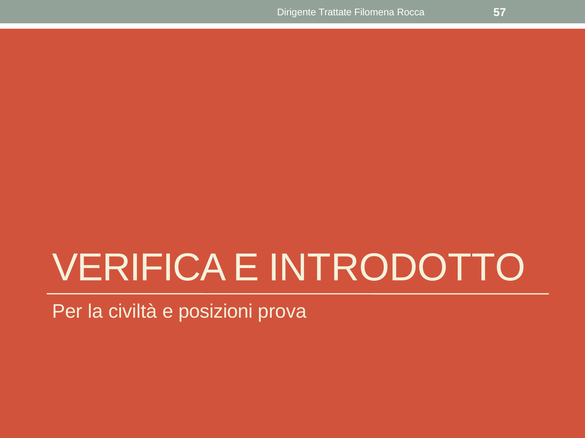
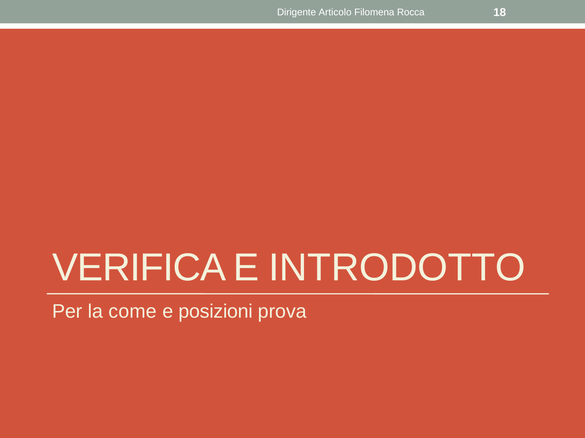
Trattate: Trattate -> Articolo
57: 57 -> 18
civiltà: civiltà -> come
